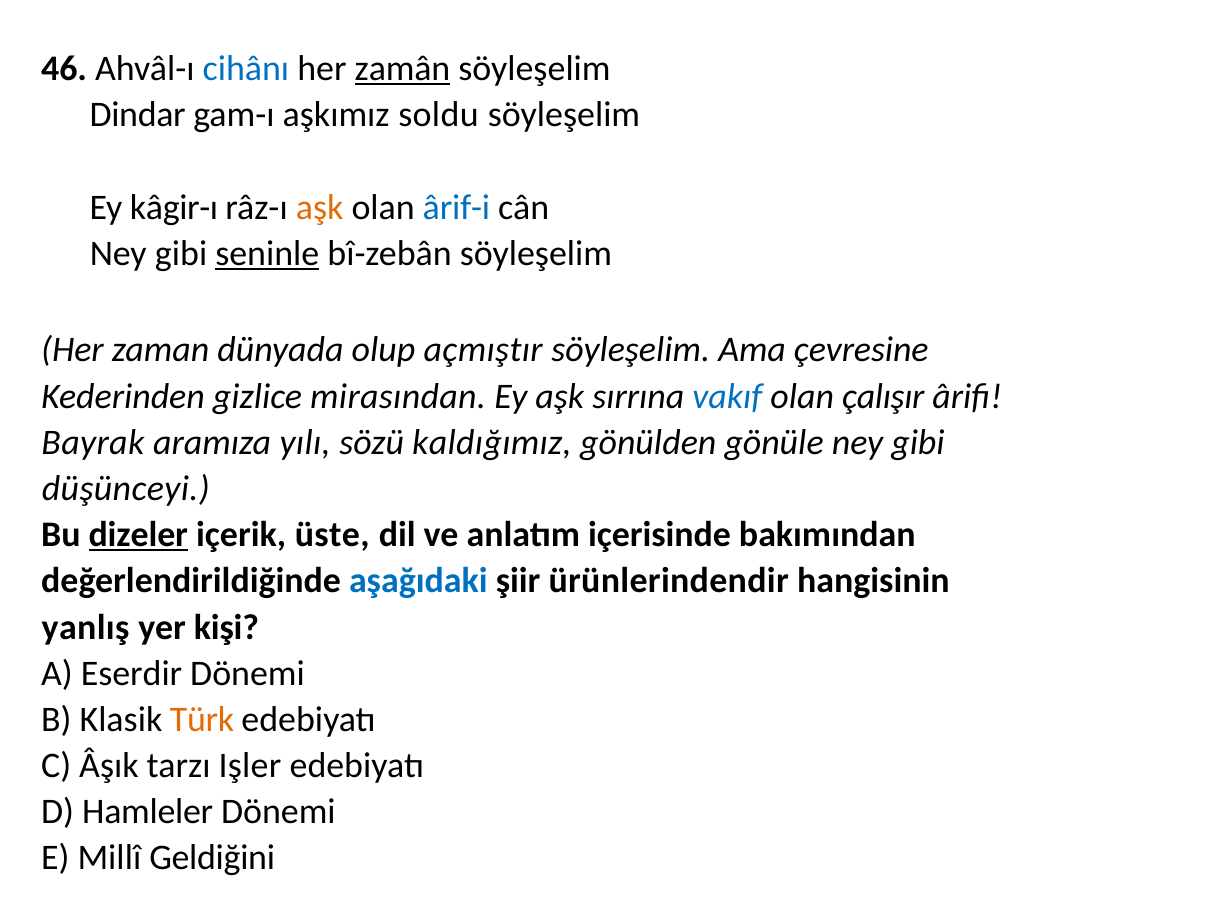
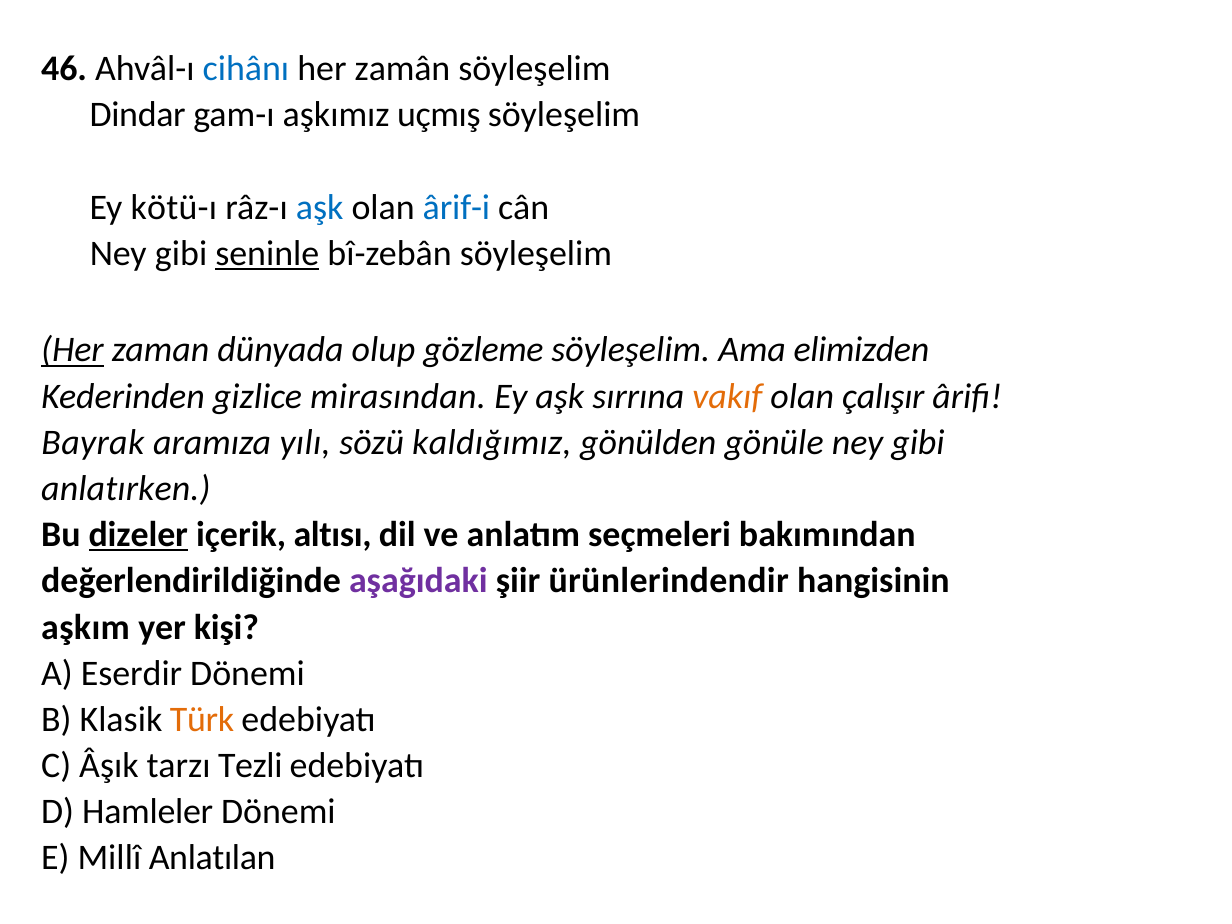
zamân underline: present -> none
soldu: soldu -> uçmış
kâgir-ı: kâgir-ı -> kötü-ı
aşk at (320, 207) colour: orange -> blue
Her at (72, 350) underline: none -> present
açmıştır: açmıştır -> gözleme
çevresine: çevresine -> elimizden
vakıf colour: blue -> orange
düşünceyi: düşünceyi -> anlatırken
üste: üste -> altısı
içerisinde: içerisinde -> seçmeleri
aşağıdaki colour: blue -> purple
yanlış: yanlış -> aşkım
Işler: Işler -> Tezli
Geldiğini: Geldiğini -> Anlatılan
